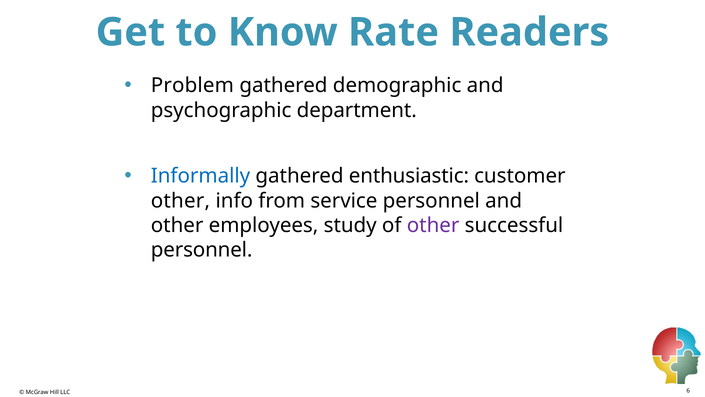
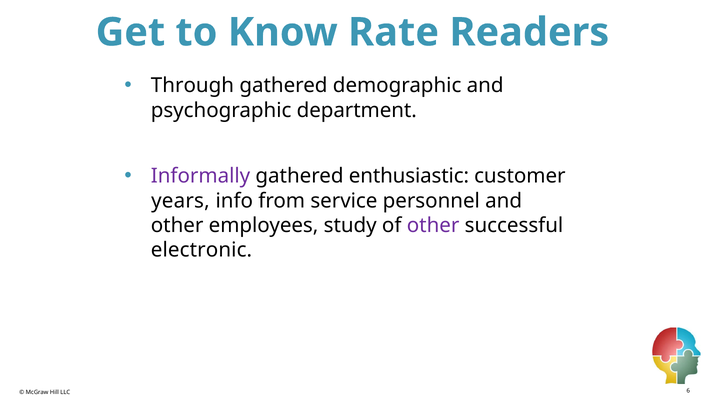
Problem: Problem -> Through
Informally colour: blue -> purple
other at (180, 201): other -> years
personnel at (202, 250): personnel -> electronic
